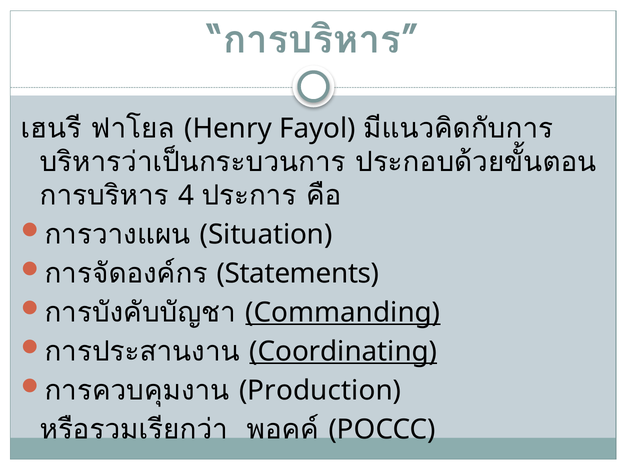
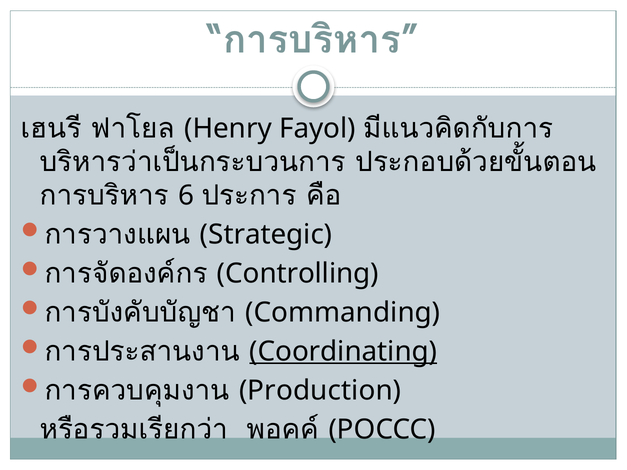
4: 4 -> 6
Situation: Situation -> Strategic
Statements: Statements -> Controlling
Commanding underline: present -> none
